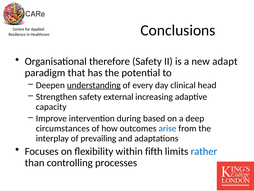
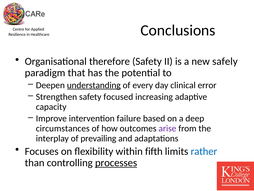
adapt: adapt -> safely
head: head -> error
external: external -> focused
during: during -> failure
arise colour: blue -> purple
processes underline: none -> present
